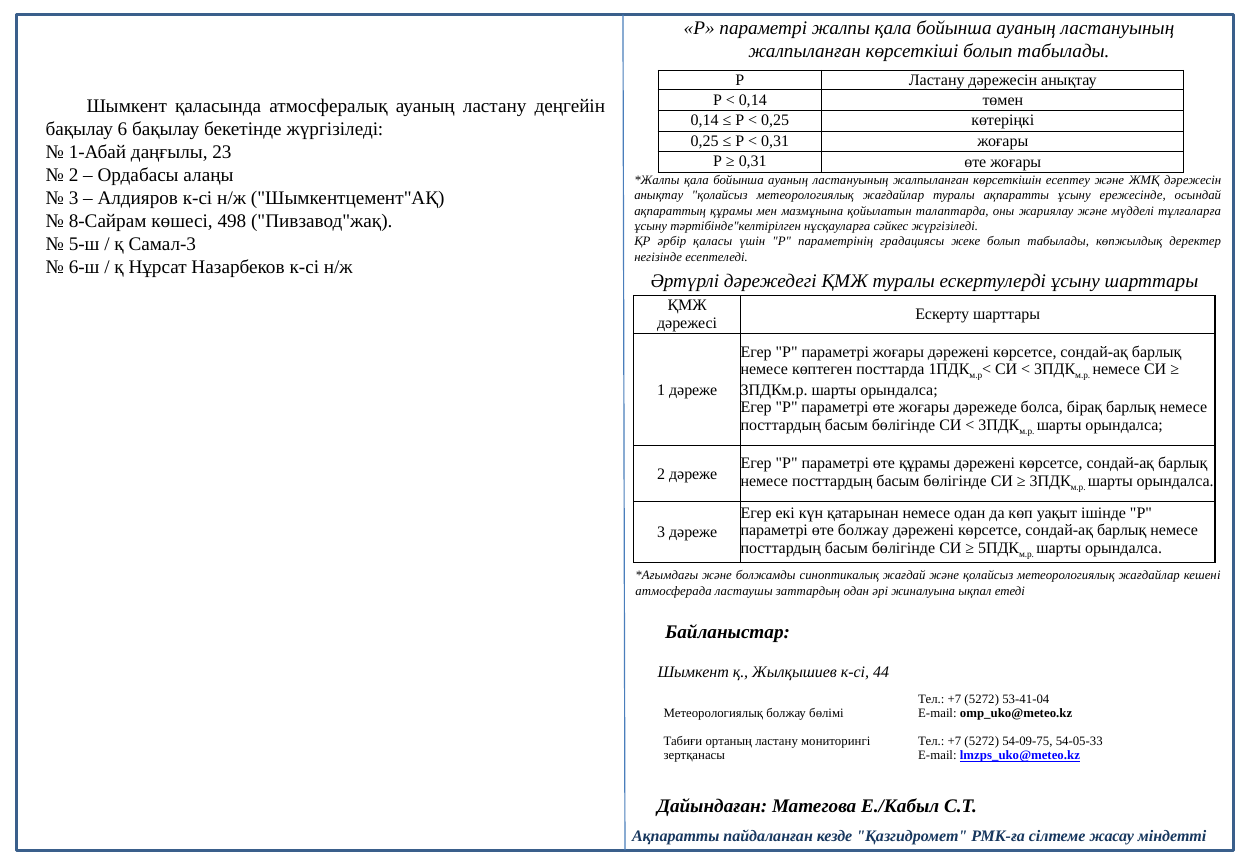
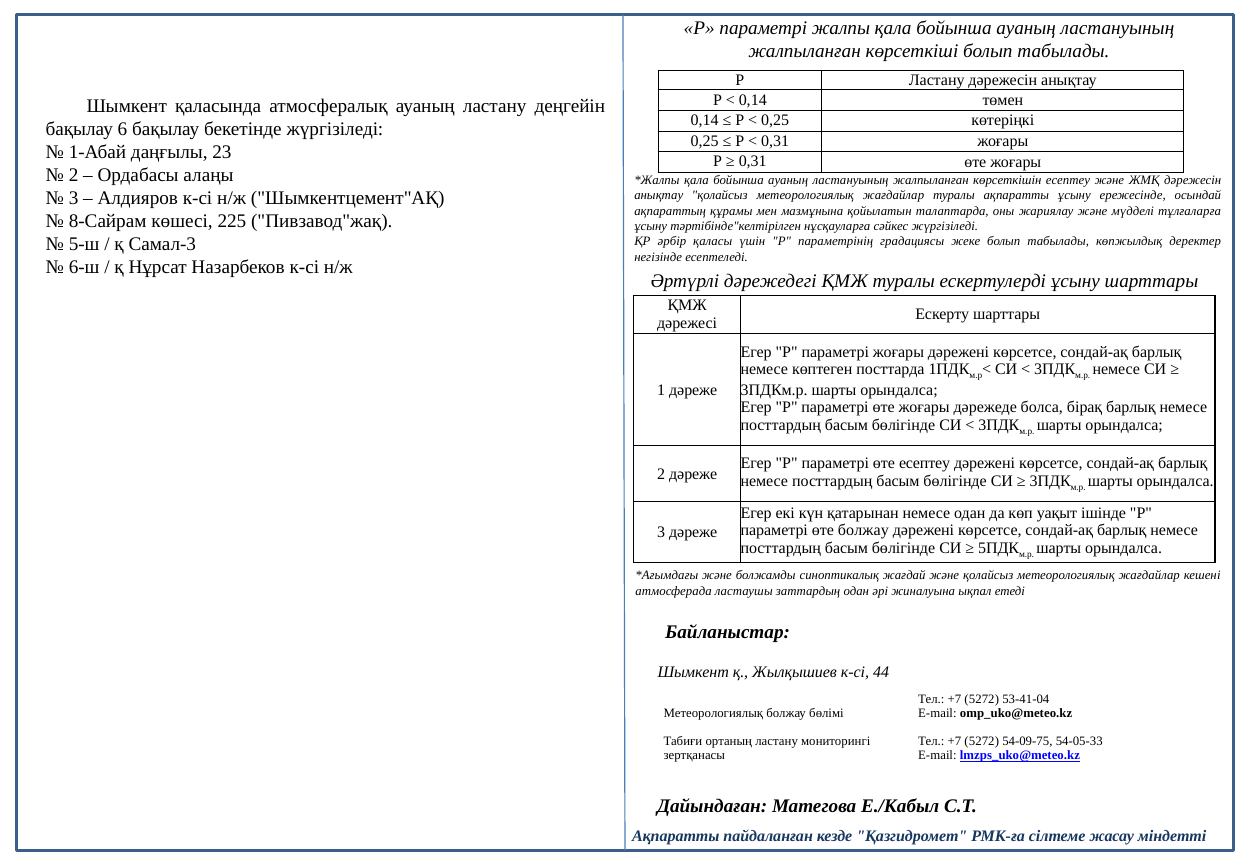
498: 498 -> 225
өте құрамы: құрамы -> есептеу
